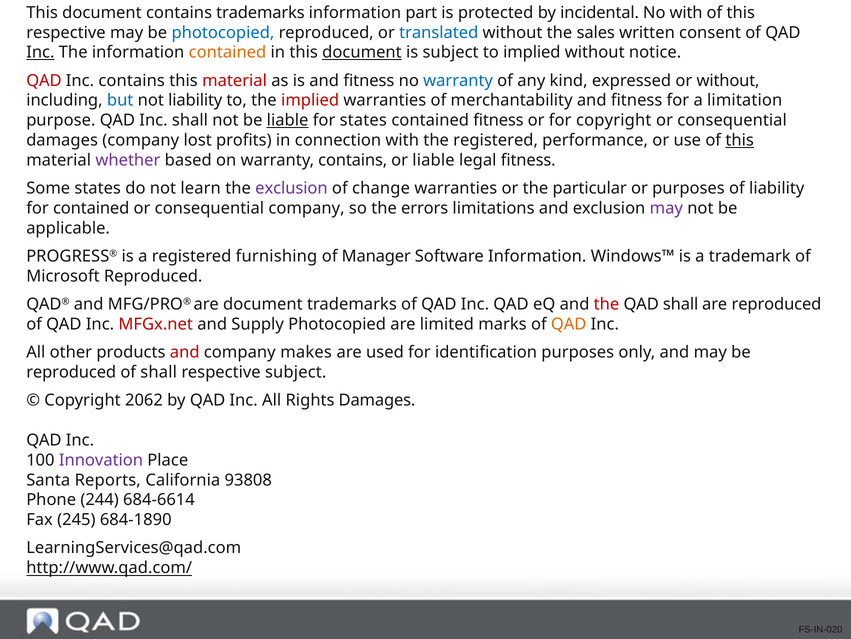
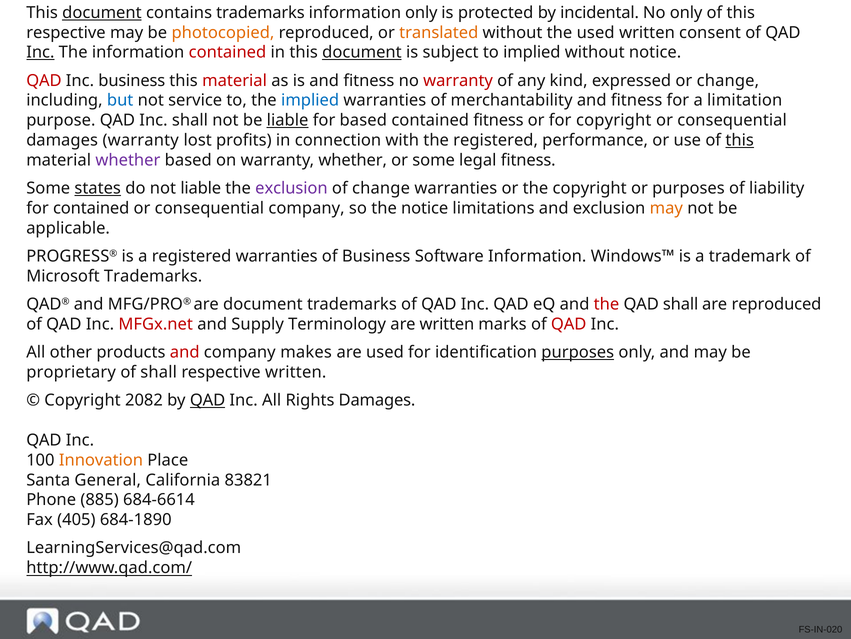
document at (102, 13) underline: none -> present
information part: part -> only
No with: with -> only
photocopied at (223, 32) colour: blue -> orange
translated colour: blue -> orange
the sales: sales -> used
contained at (227, 52) colour: orange -> red
Inc contains: contains -> business
warranty at (458, 81) colour: blue -> red
or without: without -> change
not liability: liability -> service
implied at (310, 100) colour: red -> blue
for states: states -> based
damages company: company -> warranty
warranty contains: contains -> whether
or liable: liable -> some
states at (98, 188) underline: none -> present
not learn: learn -> liable
the particular: particular -> copyright
the errors: errors -> notice
may at (666, 208) colour: purple -> orange
registered furnishing: furnishing -> warranties
of Manager: Manager -> Business
Microsoft Reproduced: Reproduced -> Trademarks
Supply Photocopied: Photocopied -> Terminology
are limited: limited -> written
QAD at (569, 324) colour: orange -> red
purposes at (578, 352) underline: none -> present
reproduced at (71, 372): reproduced -> proprietary
respective subject: subject -> written
2062: 2062 -> 2082
QAD at (208, 400) underline: none -> present
Innovation colour: purple -> orange
Reports: Reports -> General
93808: 93808 -> 83821
244: 244 -> 885
245: 245 -> 405
